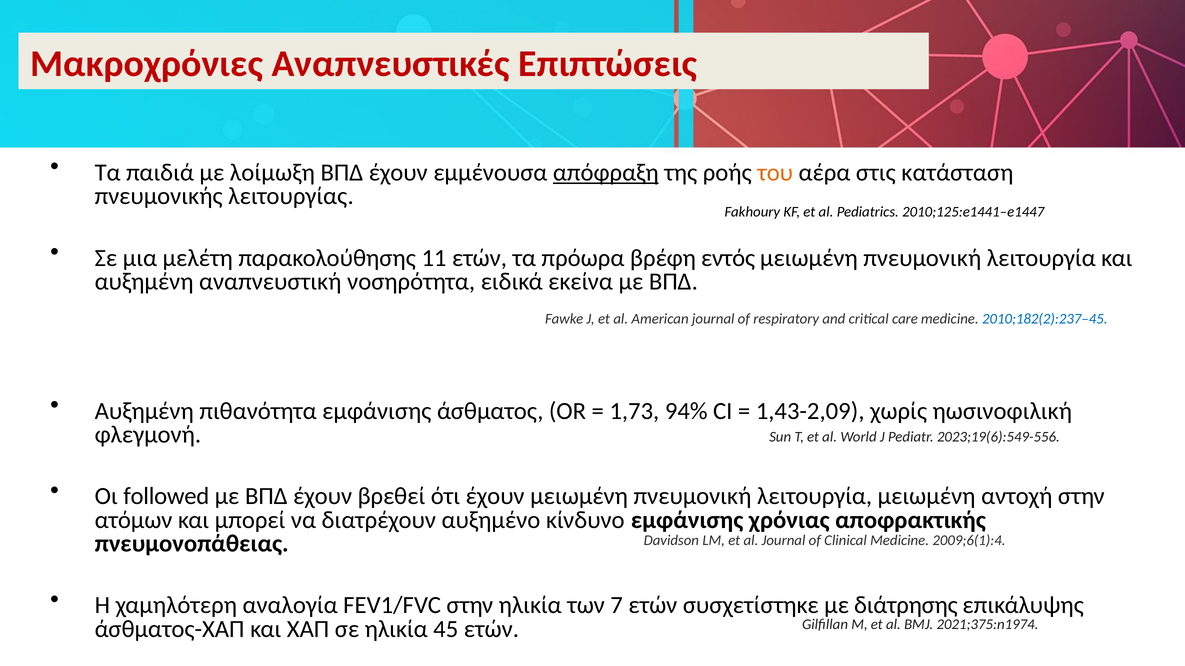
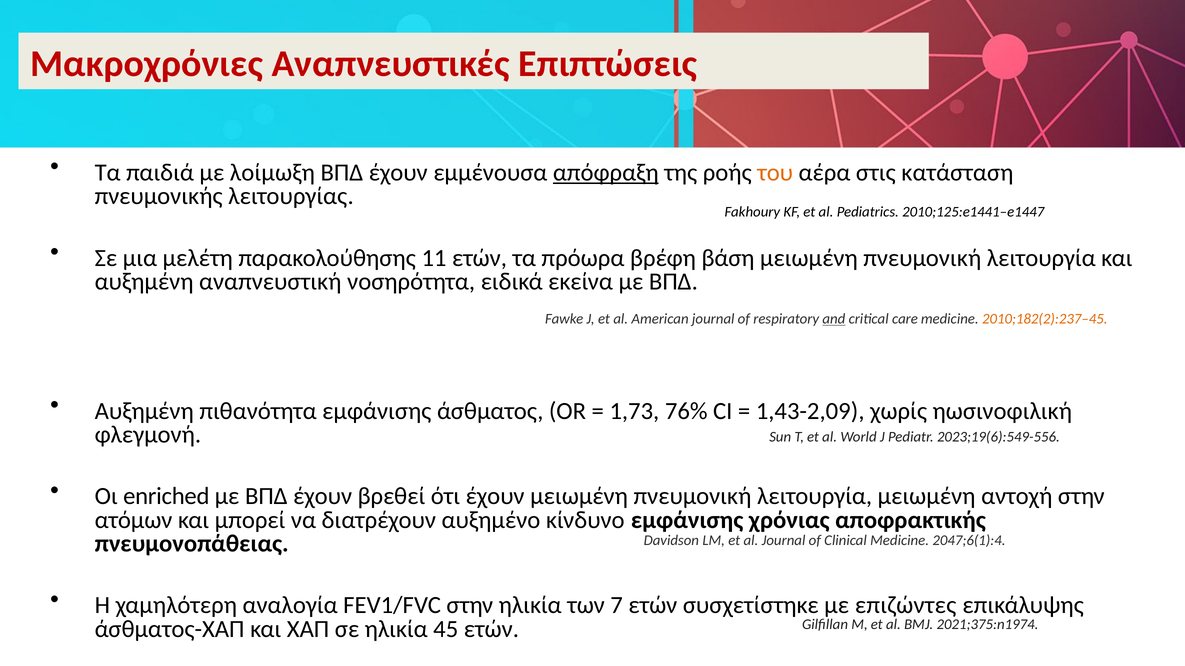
εντός: εντός -> βάση
and underline: none -> present
2010;182(2):237–45 colour: blue -> orange
94%: 94% -> 76%
followed: followed -> enriched
2009;6(1):4: 2009;6(1):4 -> 2047;6(1):4
διάτρησης: διάτρησης -> επιζώντες
